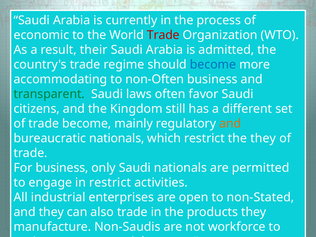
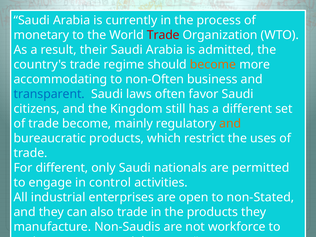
economic: economic -> monetary
become at (213, 64) colour: blue -> orange
transparent colour: green -> blue
bureaucratic nationals: nationals -> products
the they: they -> uses
For business: business -> different
in restrict: restrict -> control
